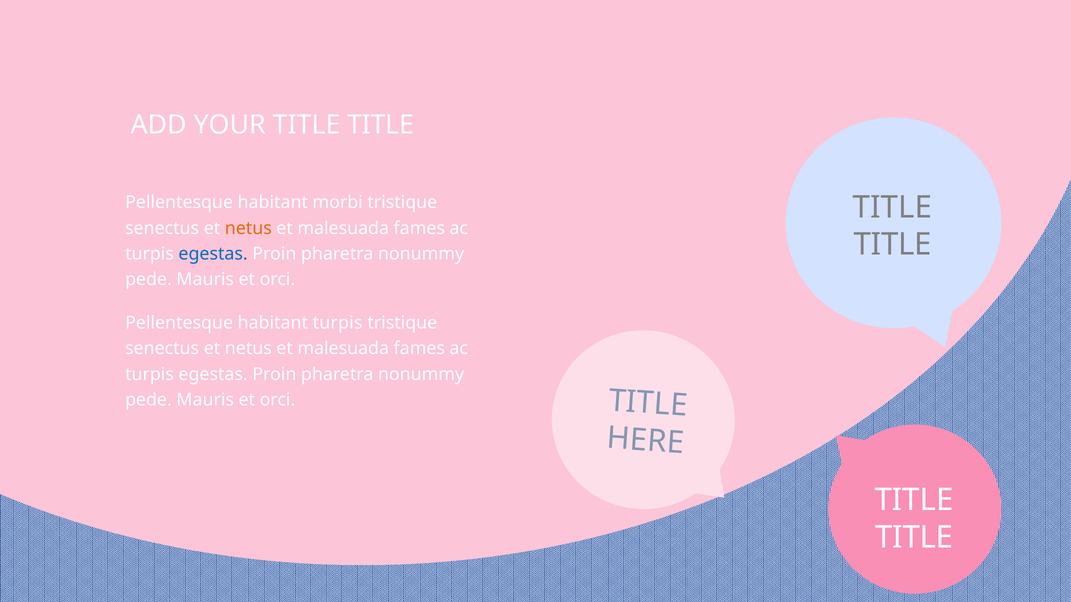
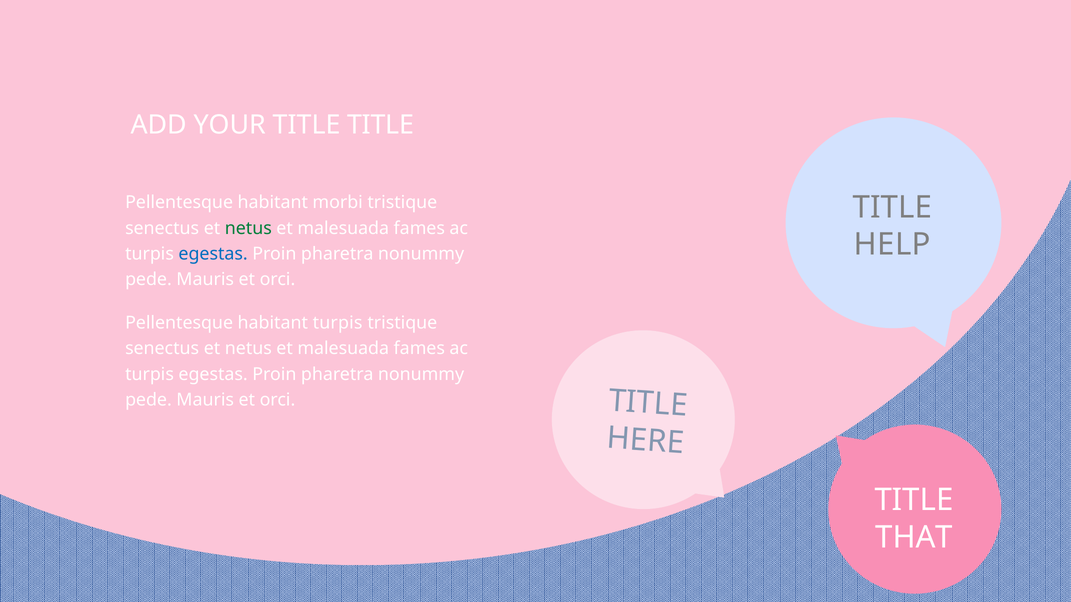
netus at (248, 228) colour: orange -> green
TITLE at (893, 245): TITLE -> HELP
TITLE at (914, 538): TITLE -> THAT
